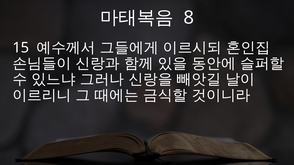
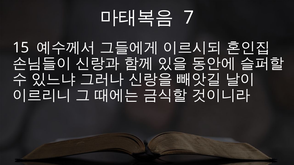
8: 8 -> 7
